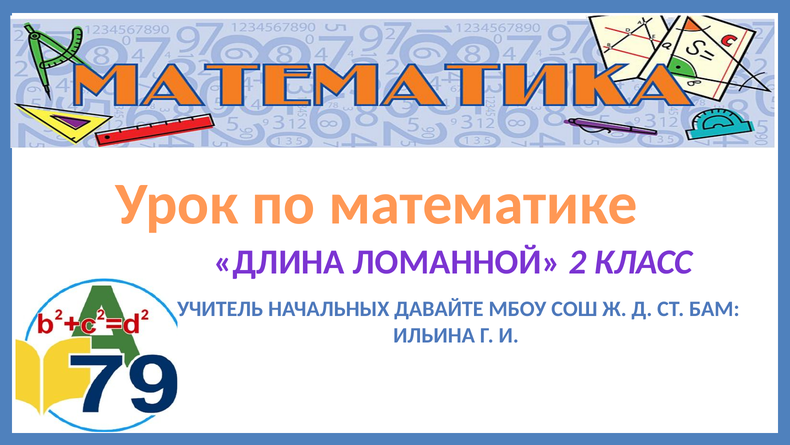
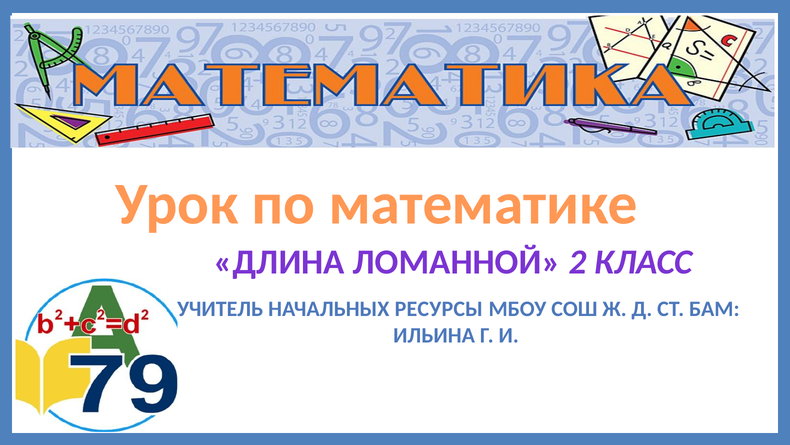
ДАВАЙТЕ: ДАВАЙТЕ -> РЕСУРСЫ
